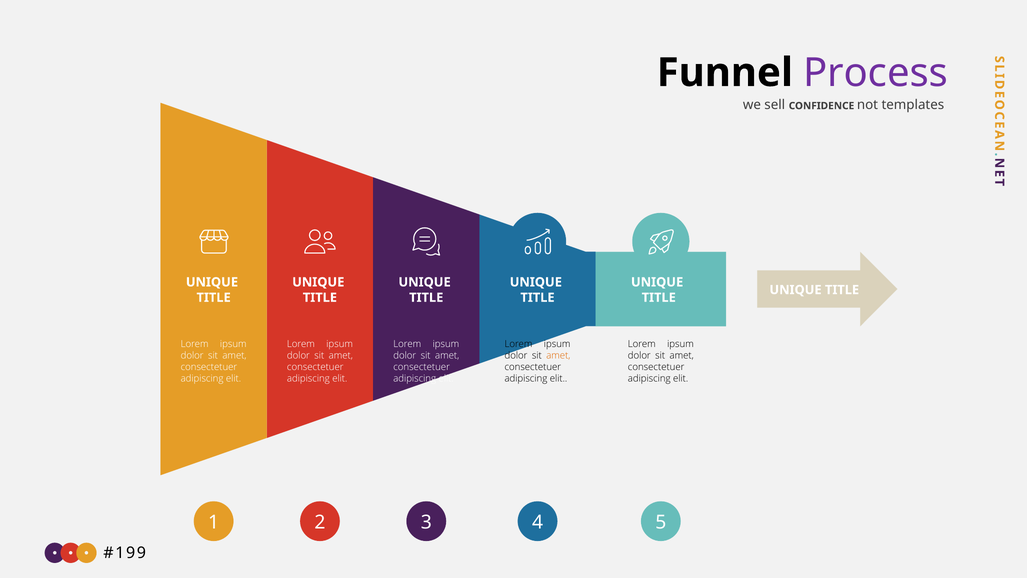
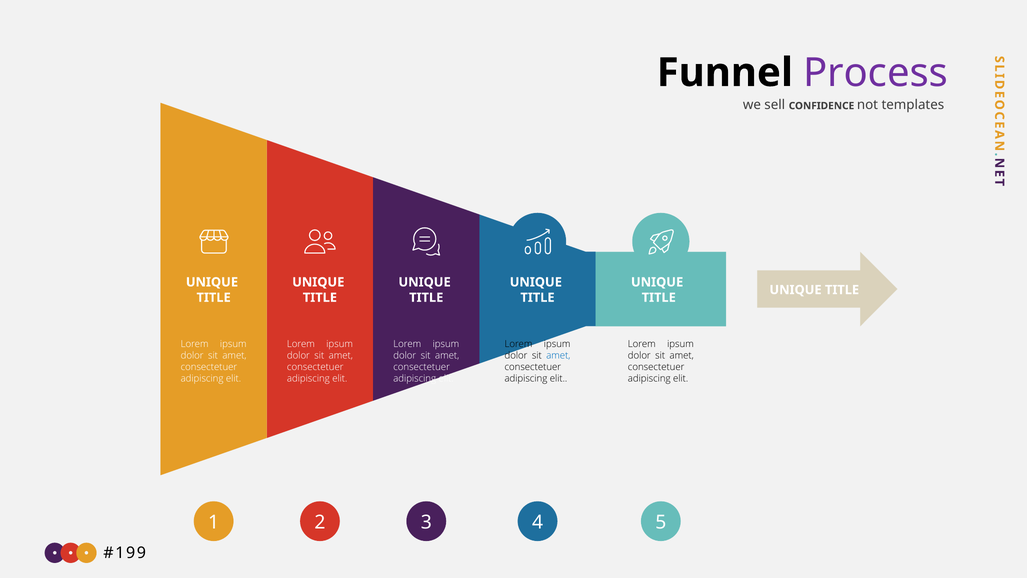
amet at (558, 355) colour: orange -> blue
